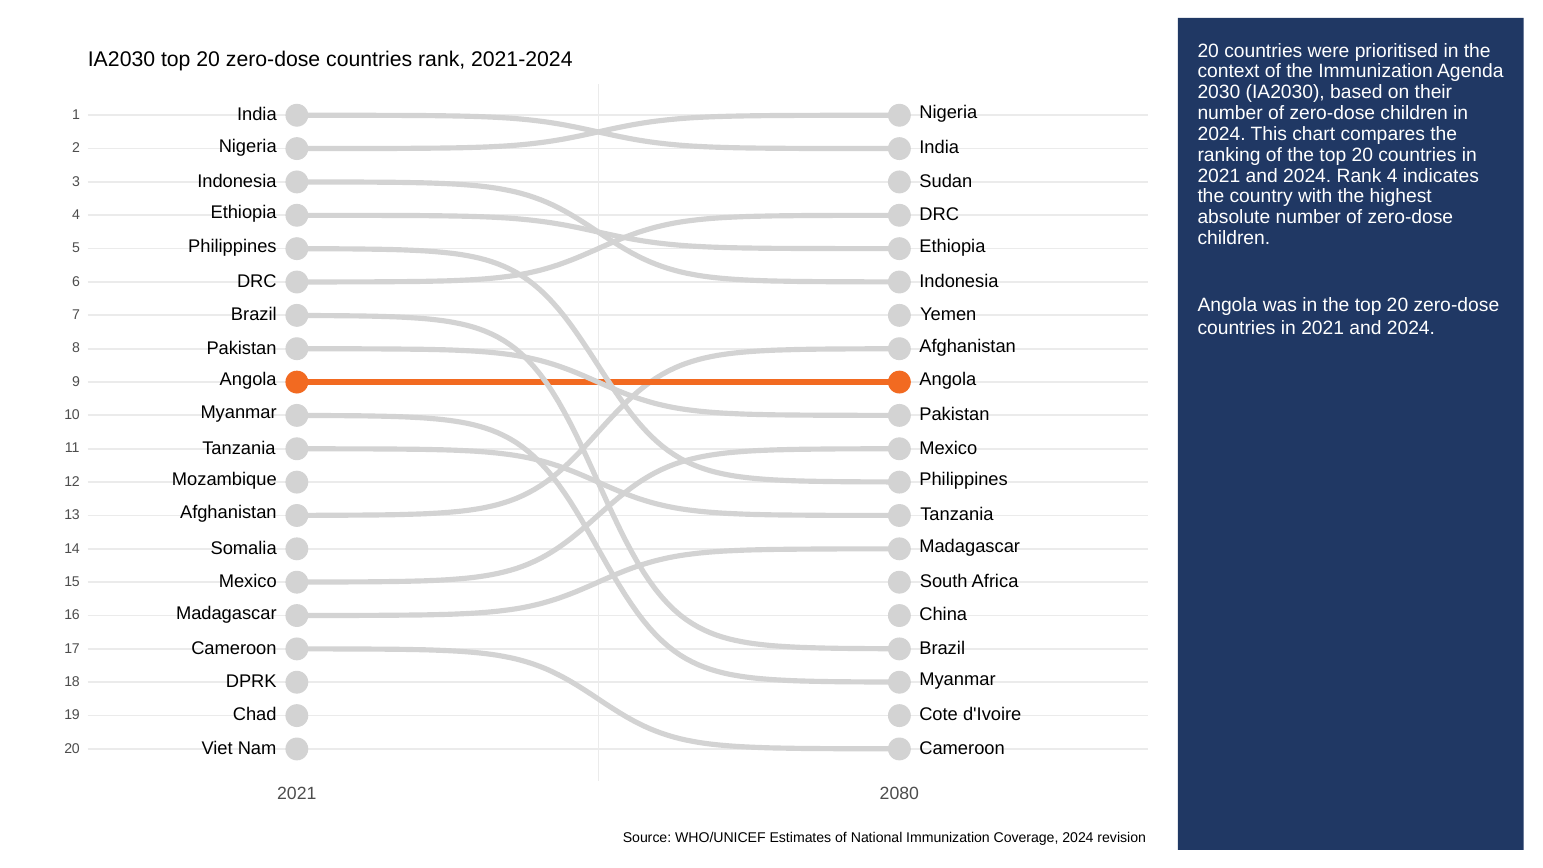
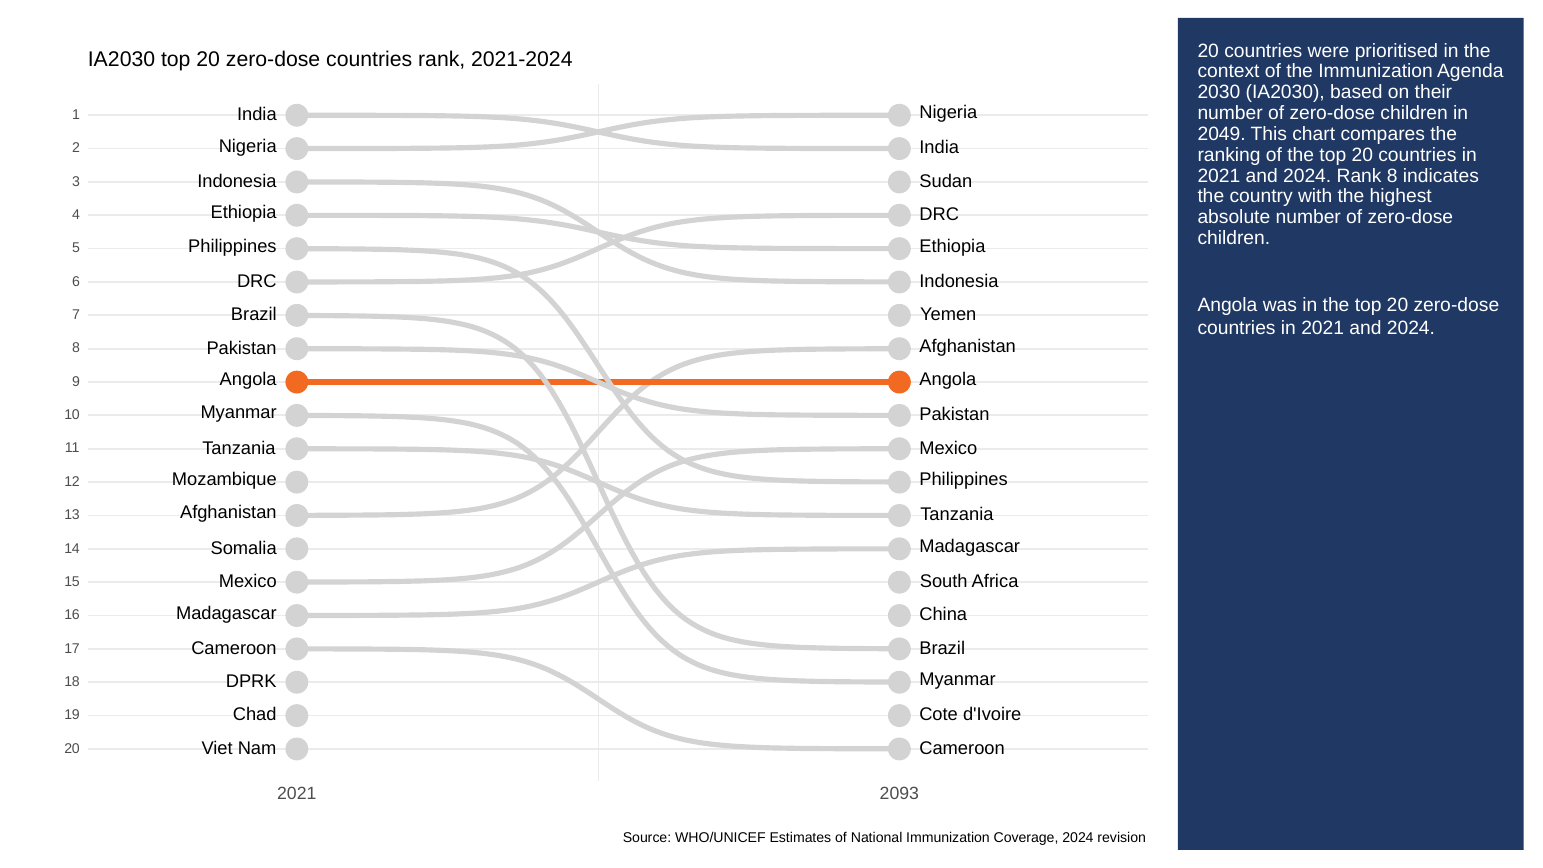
2024 at (1222, 134): 2024 -> 2049
Rank 4: 4 -> 8
2080: 2080 -> 2093
